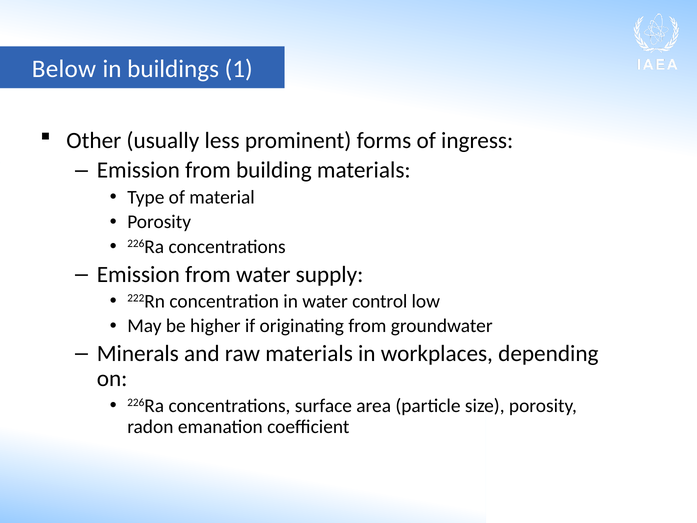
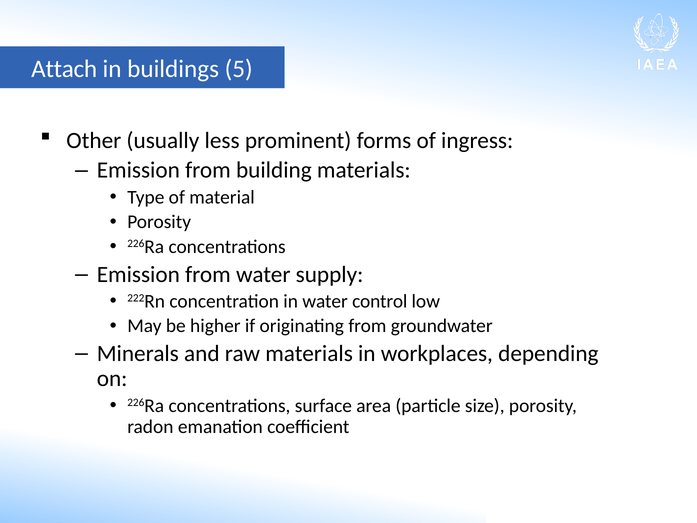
Below: Below -> Attach
1: 1 -> 5
